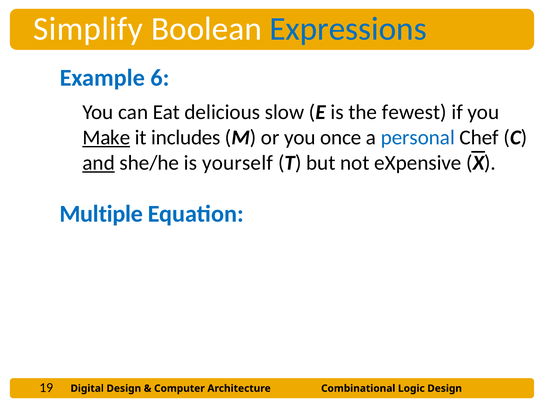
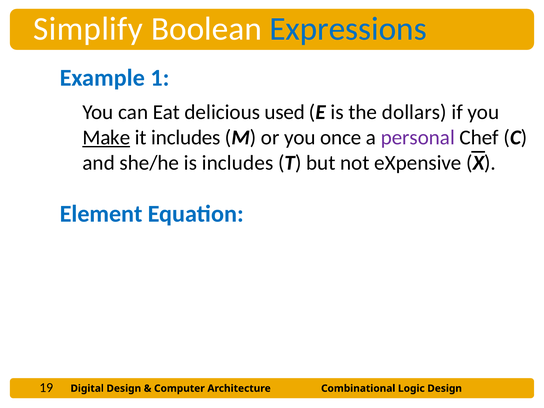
6: 6 -> 1
slow: slow -> used
fewest: fewest -> dollars
personal colour: blue -> purple
and underline: present -> none
is yourself: yourself -> includes
Multiple: Multiple -> Element
